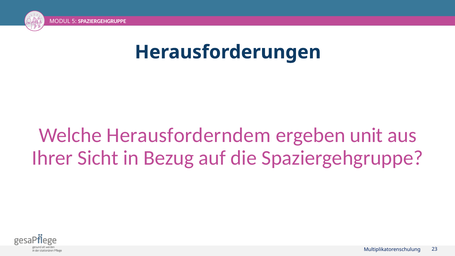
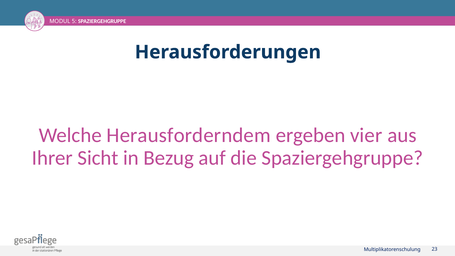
unit: unit -> vier
